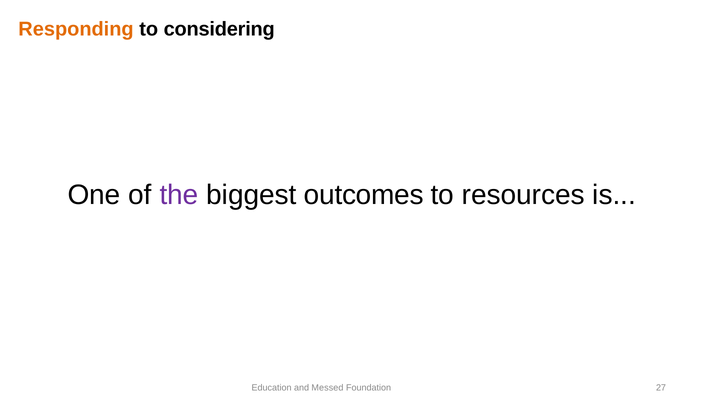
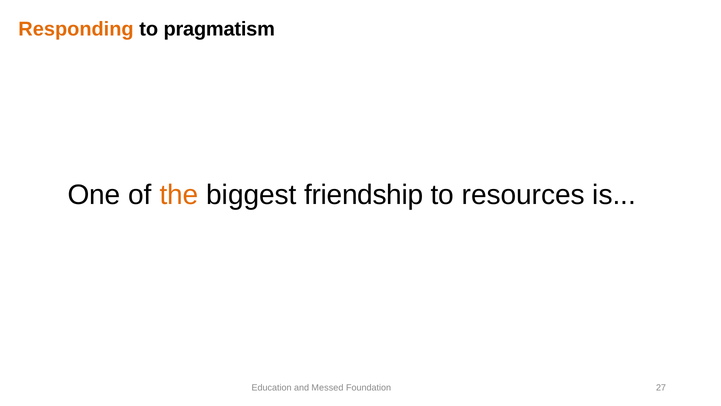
considering: considering -> pragmatism
the colour: purple -> orange
outcomes: outcomes -> friendship
